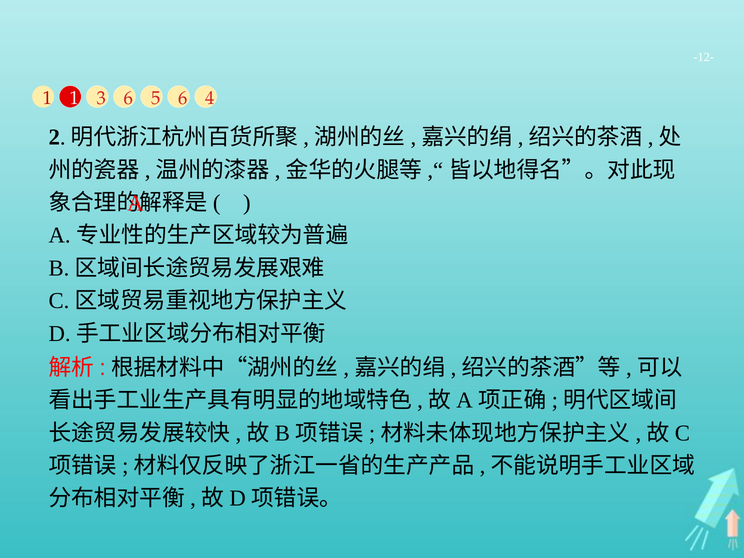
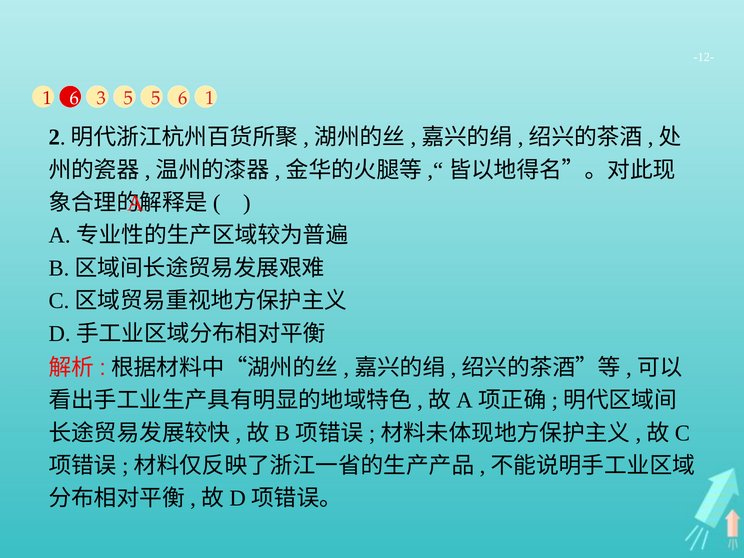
1 1: 1 -> 6
3 6: 6 -> 5
6 4: 4 -> 1
